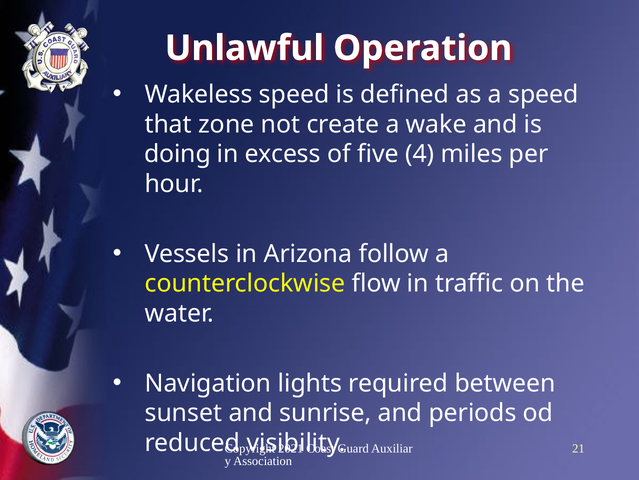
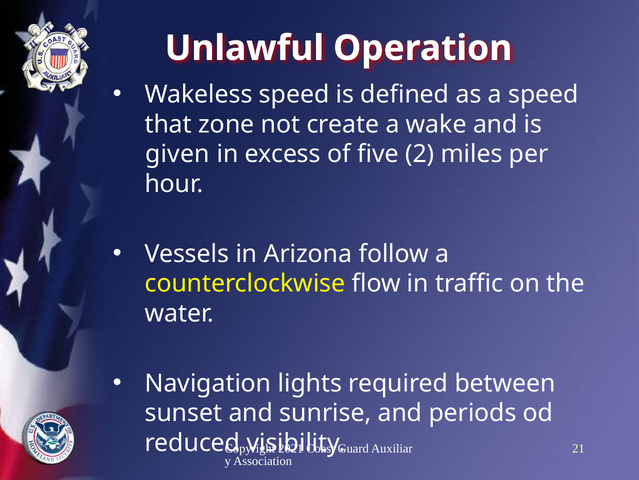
doing: doing -> given
4: 4 -> 2
